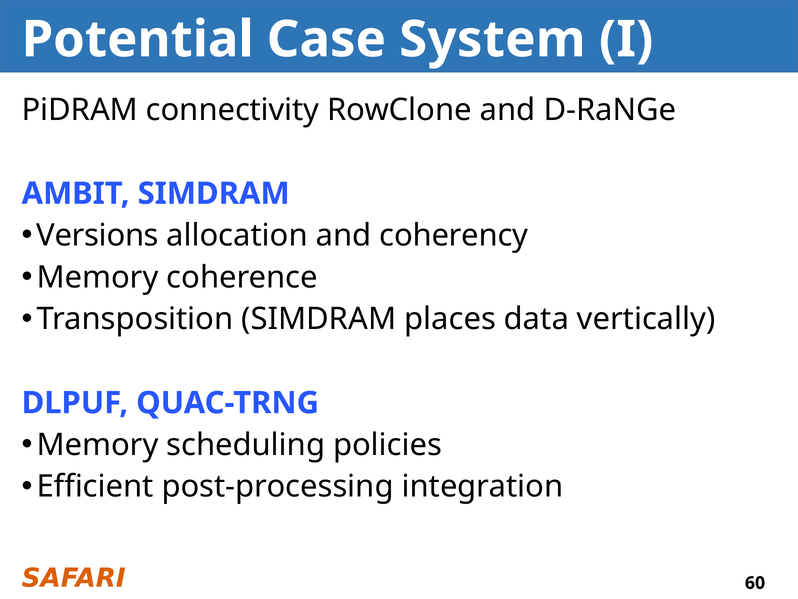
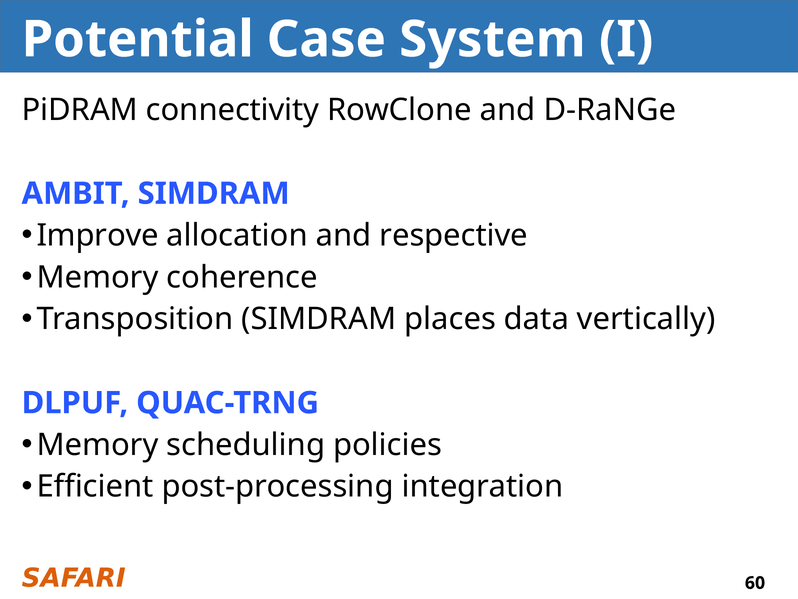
Versions: Versions -> Improve
coherency: coherency -> respective
